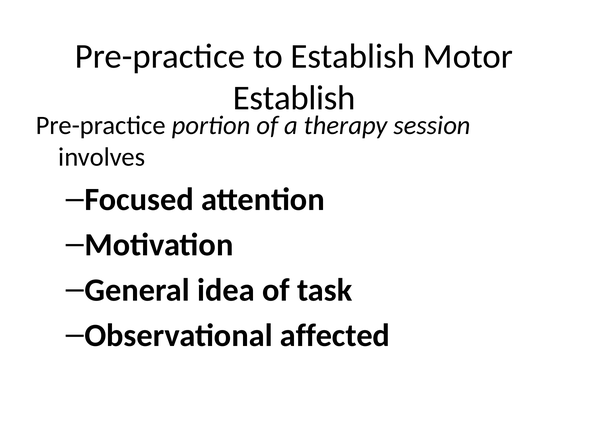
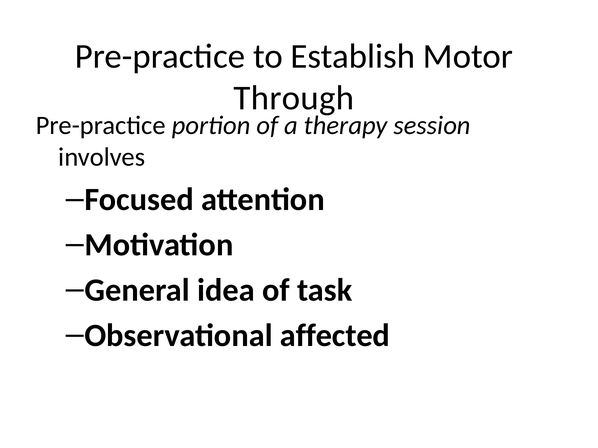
Establish at (294, 98): Establish -> Through
